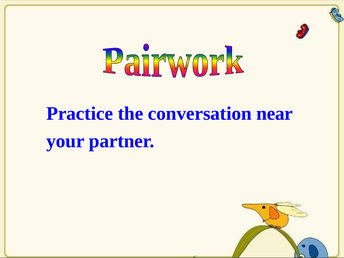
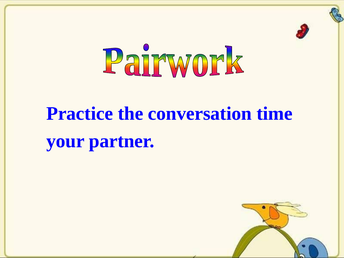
near: near -> time
